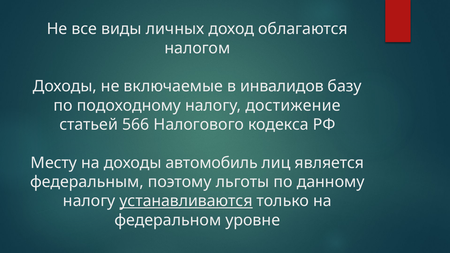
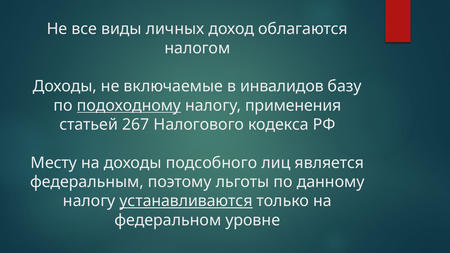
подоходному underline: none -> present
достижение: достижение -> применения
566: 566 -> 267
автомобиль: автомобиль -> подсобного
